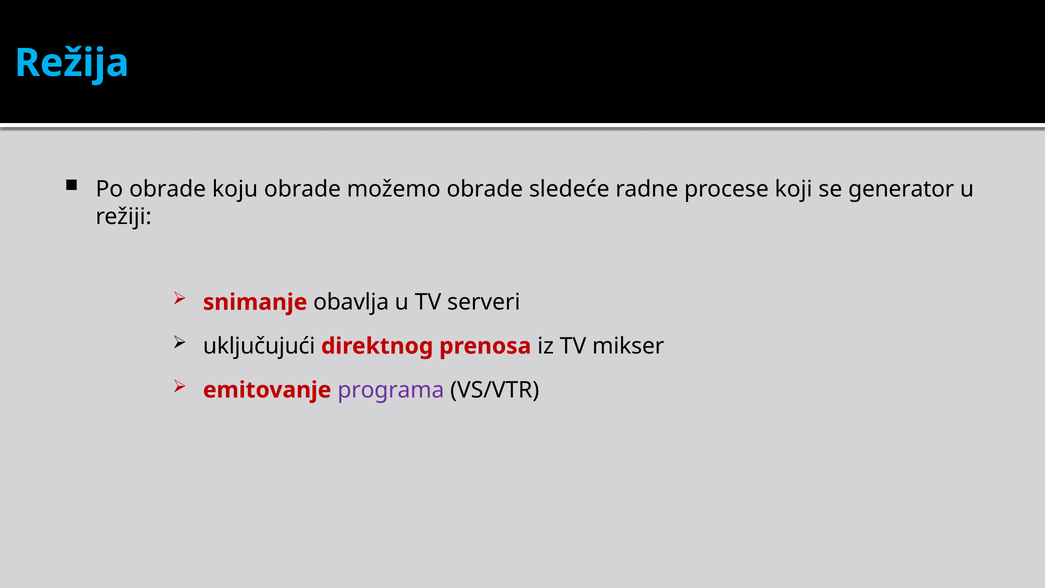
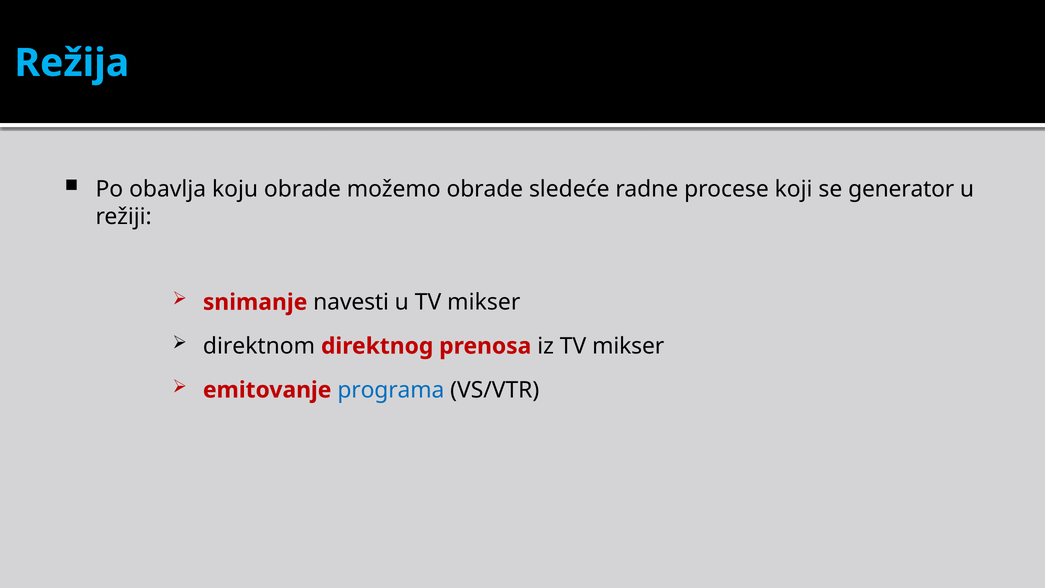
Po obrade: obrade -> obavlja
obavlja: obavlja -> navesti
u TV serveri: serveri -> mikser
uključujući: uključujući -> direktnom
programa colour: purple -> blue
